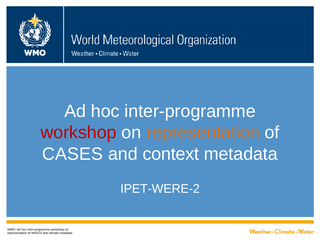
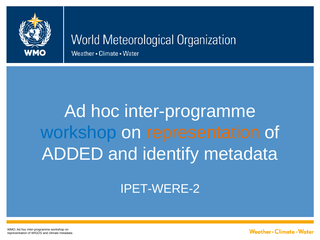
workshop at (79, 133) colour: red -> blue
CASES: CASES -> ADDED
context: context -> identify
